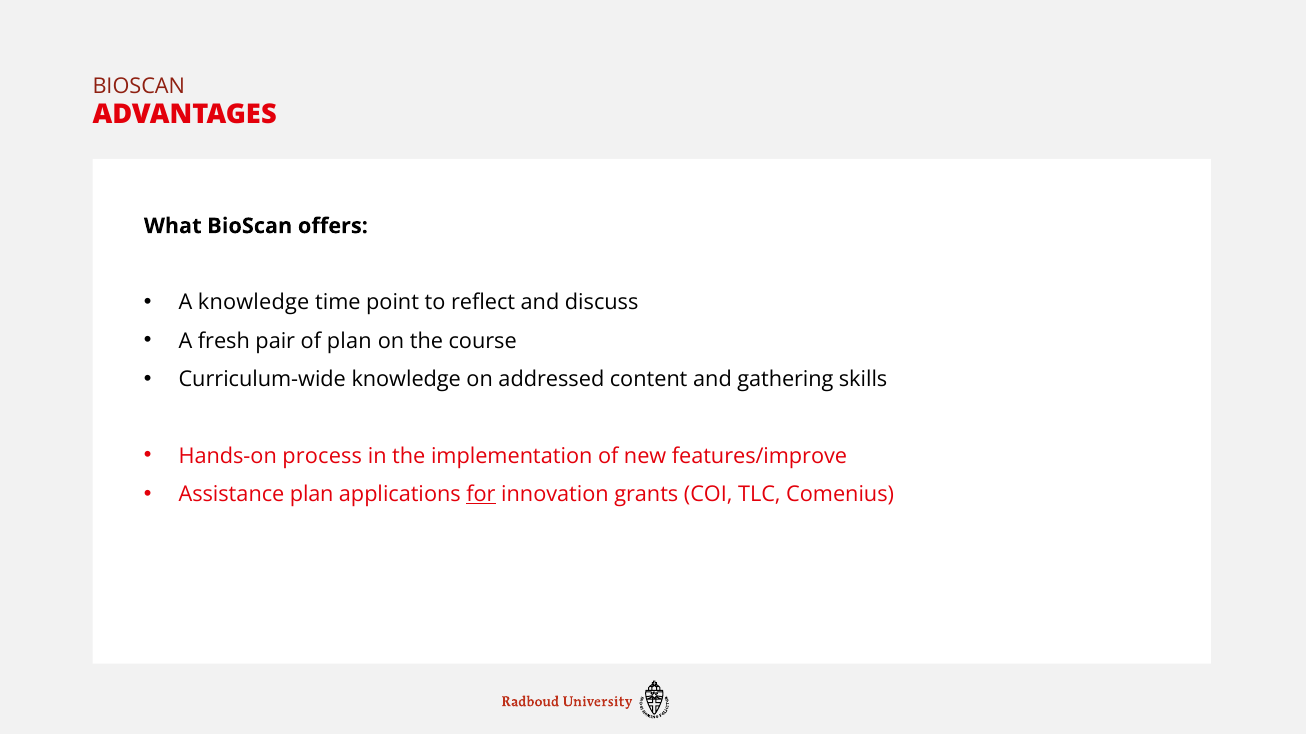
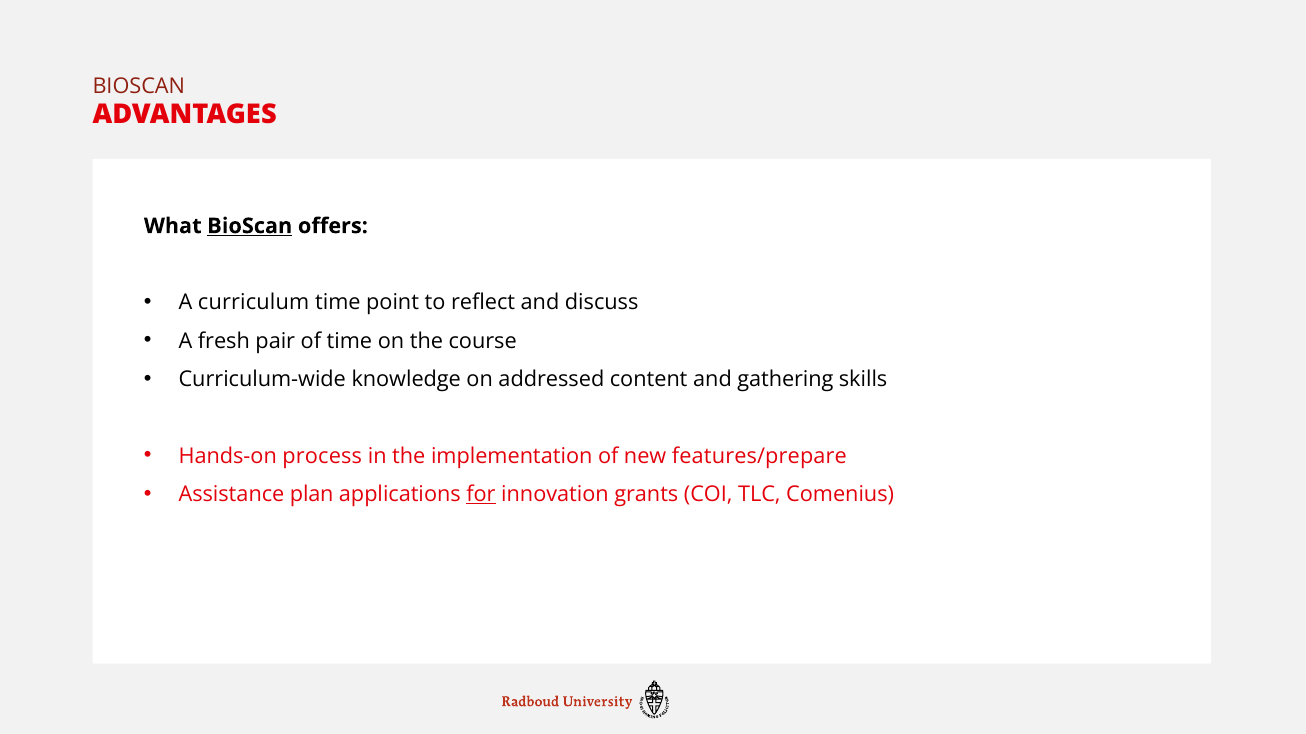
BioScan at (250, 226) underline: none -> present
A knowledge: knowledge -> curriculum
of plan: plan -> time
features/improve: features/improve -> features/prepare
